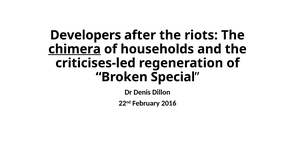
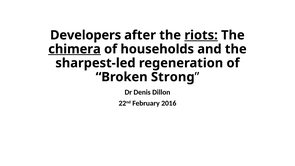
riots underline: none -> present
criticises-led: criticises-led -> sharpest-led
Special: Special -> Strong
